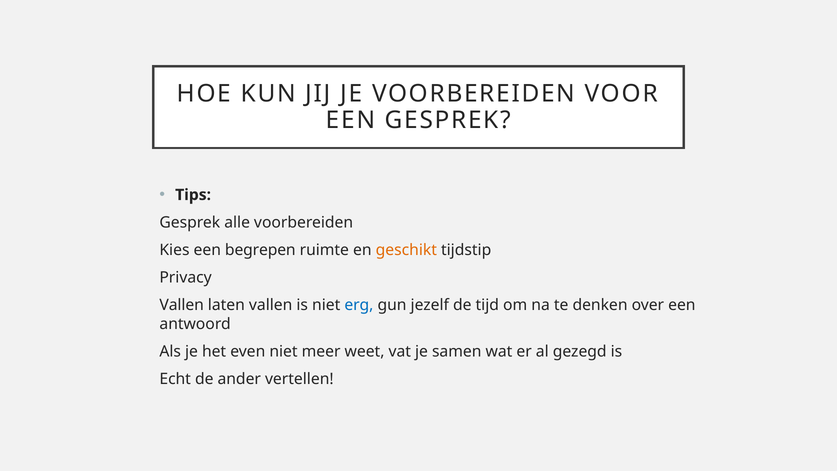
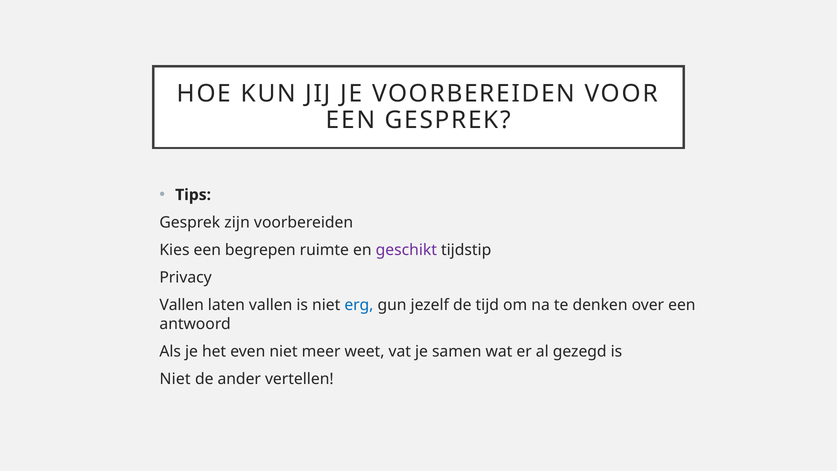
alle: alle -> zijn
geschikt colour: orange -> purple
Echt at (175, 379): Echt -> Niet
